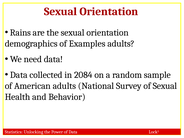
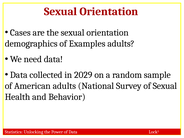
Rains: Rains -> Cases
2084: 2084 -> 2029
